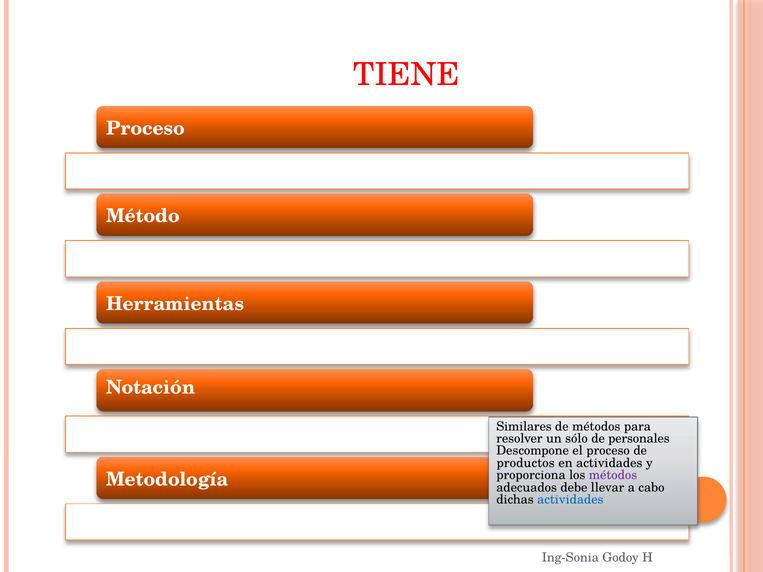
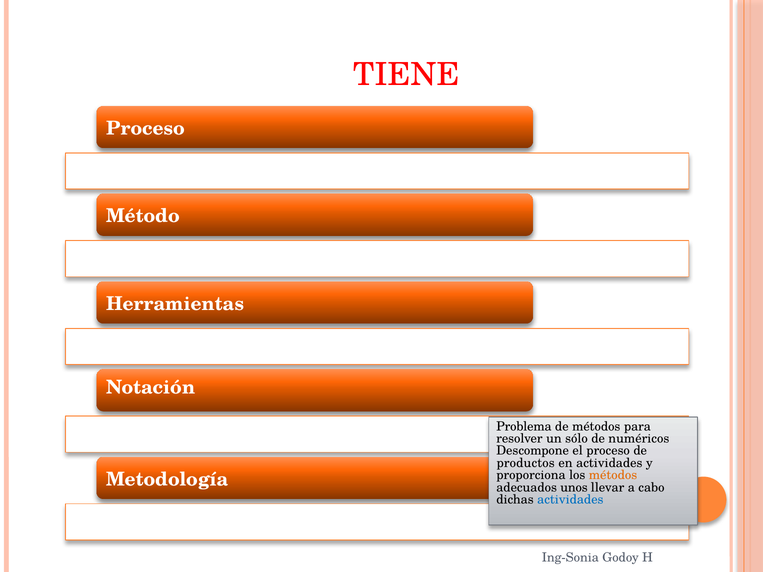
Similares: Similares -> Problema
personales: personales -> numéricos
métodos at (613, 475) colour: purple -> orange
debe: debe -> unos
